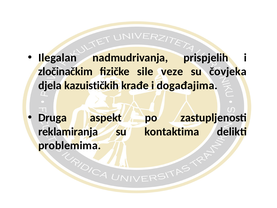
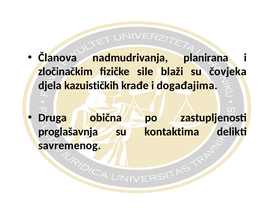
Ilegalan: Ilegalan -> Članova
prispjelih: prispjelih -> planirana
veze: veze -> blaži
aspekt: aspekt -> obična
reklamiranja: reklamiranja -> proglašavnja
problemima: problemima -> savremenog
